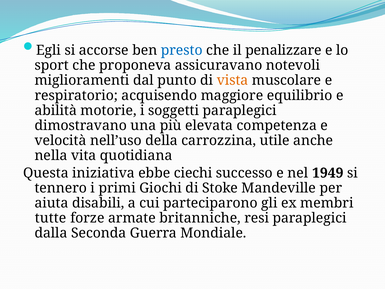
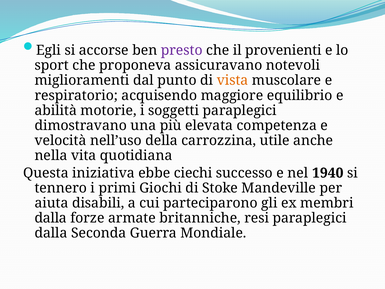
presto colour: blue -> purple
penalizzare: penalizzare -> provenienti
1949: 1949 -> 1940
tutte at (51, 218): tutte -> dalla
